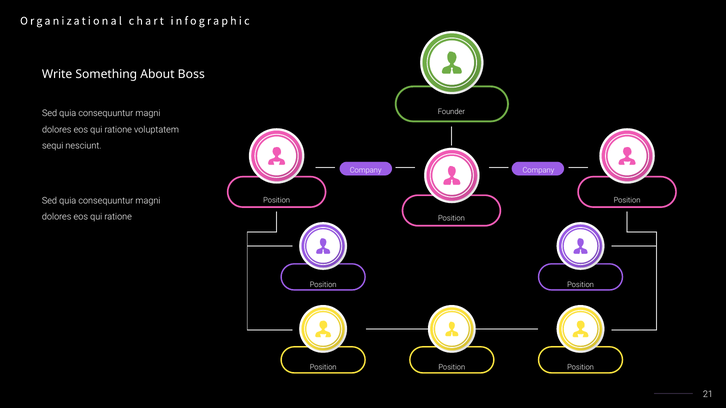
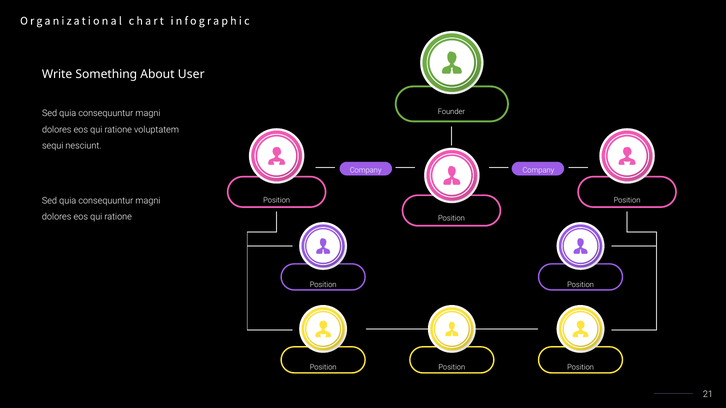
Boss: Boss -> User
